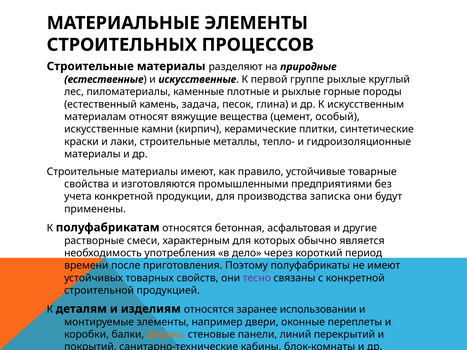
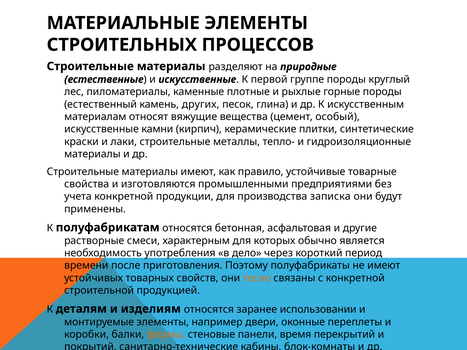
группе рыхлые: рыхлые -> породы
задача: задача -> других
тесно colour: purple -> orange
линий: линий -> время
